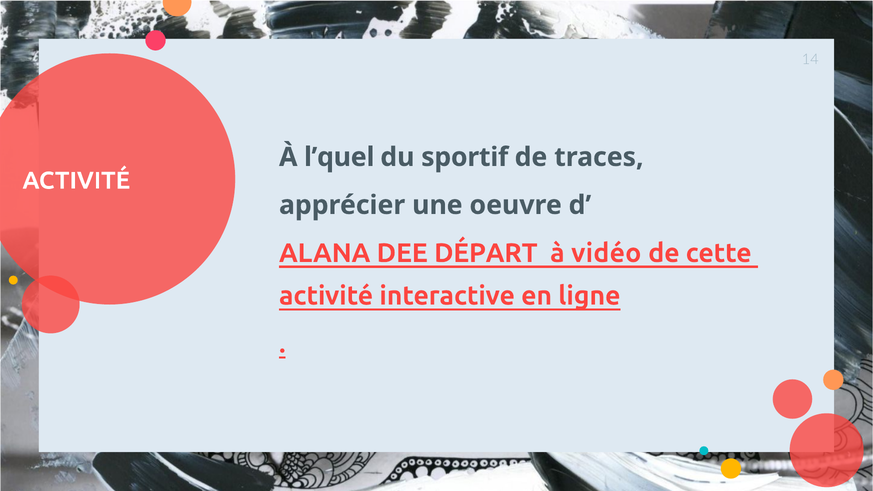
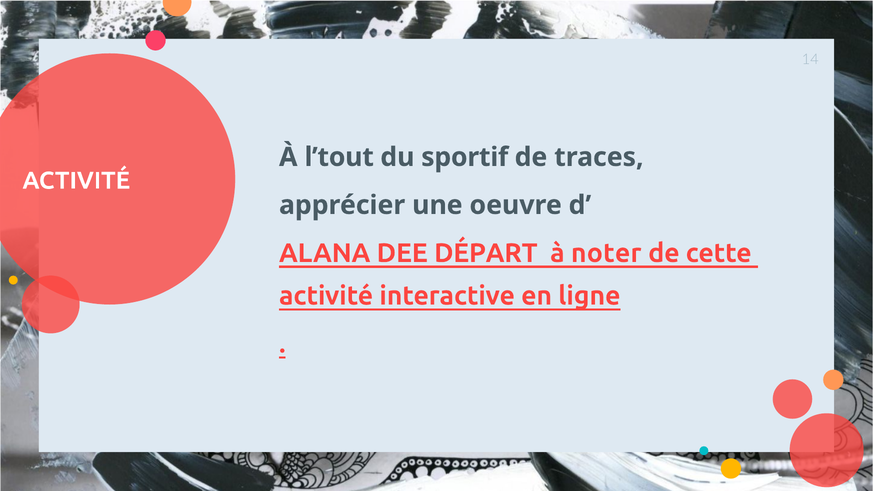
l’quel: l’quel -> l’tout
vidéo: vidéo -> noter
